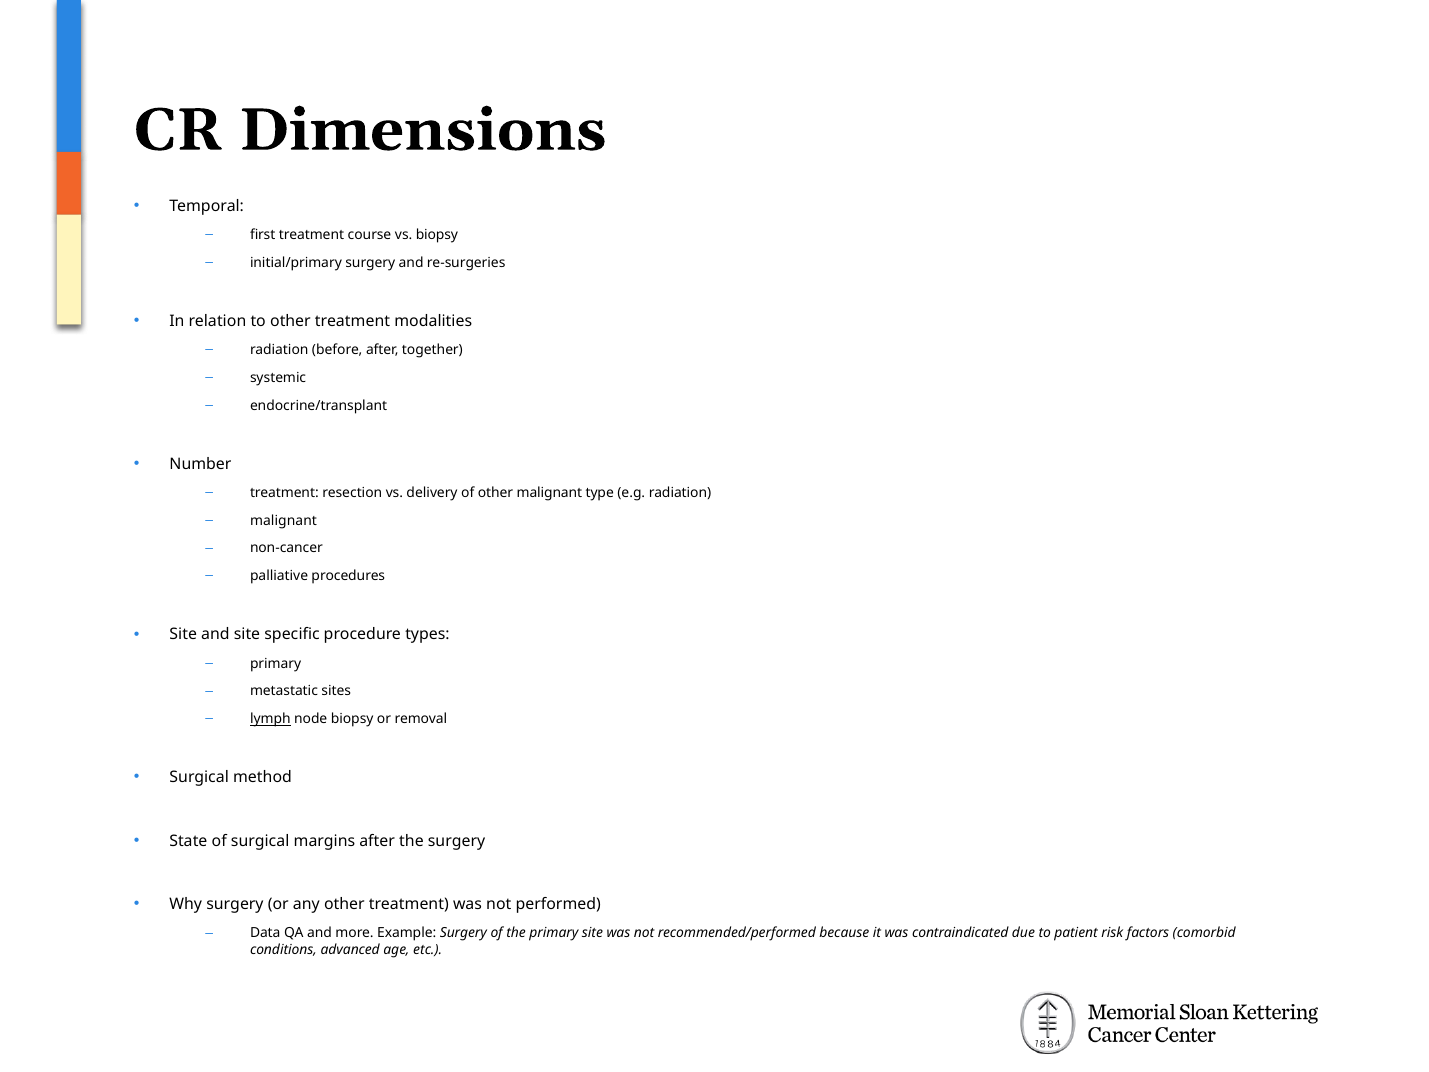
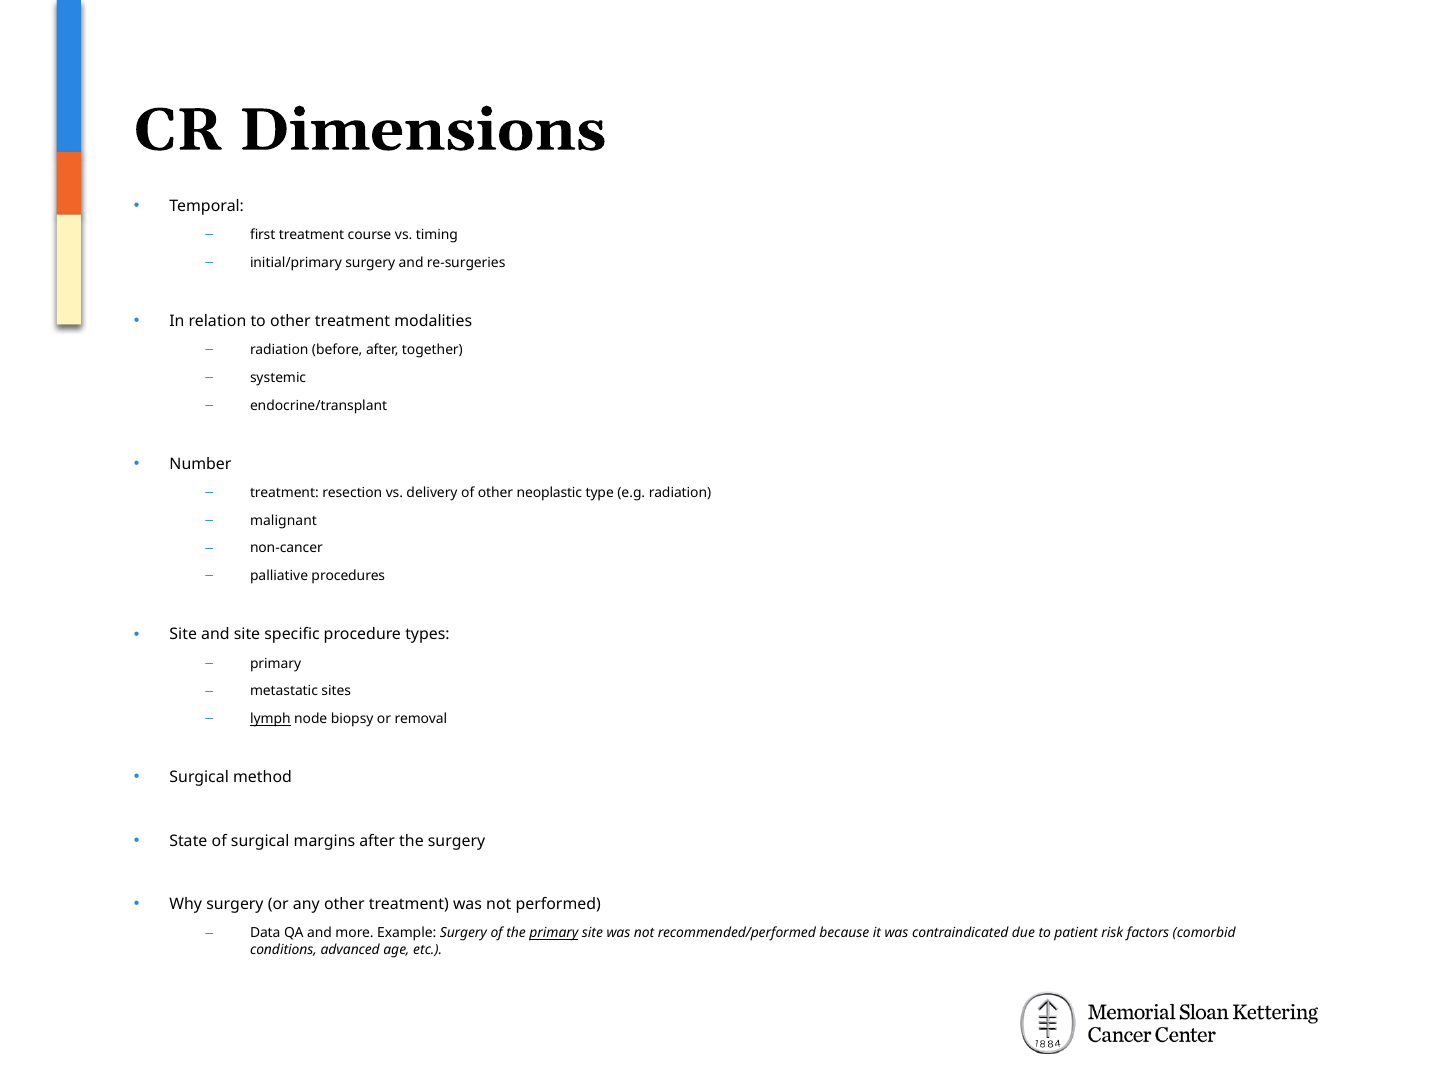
vs biopsy: biopsy -> timing
other malignant: malignant -> neoplastic
primary at (554, 933) underline: none -> present
